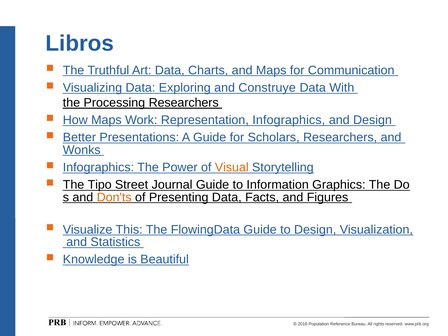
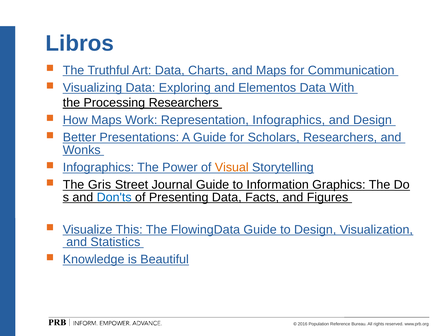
Construye: Construye -> Elementos
Tipo: Tipo -> Gris
Don'ts colour: orange -> blue
